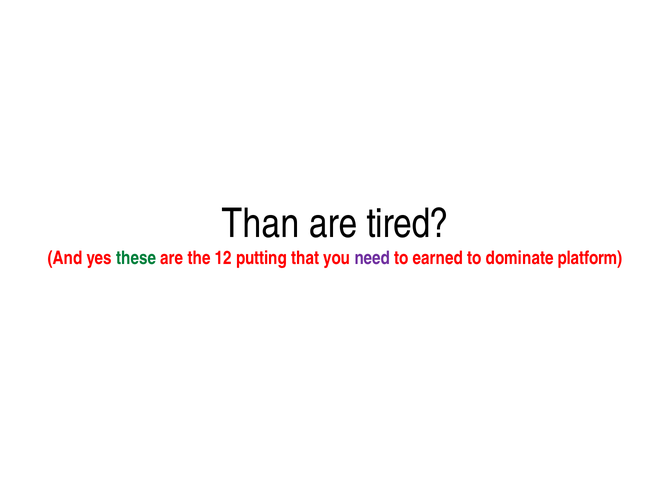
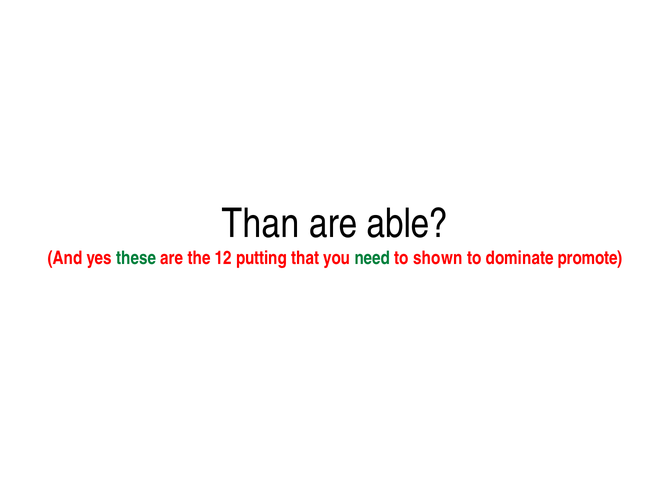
tired: tired -> able
need colour: purple -> green
earned: earned -> shown
platform: platform -> promote
